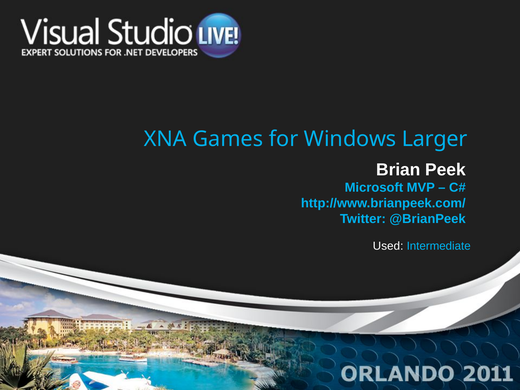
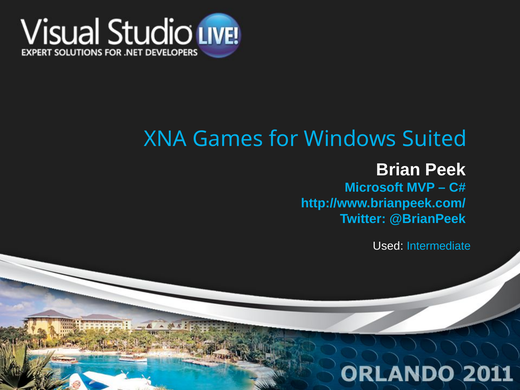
Larger: Larger -> Suited
